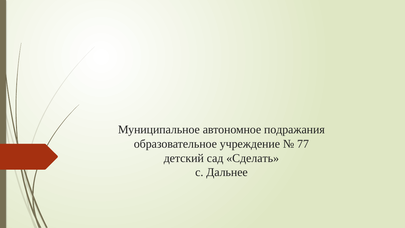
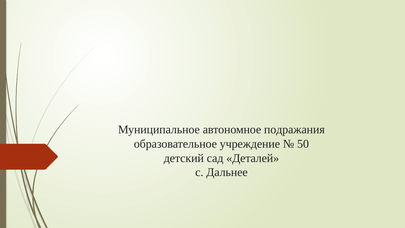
77: 77 -> 50
Сделать: Сделать -> Деталей
